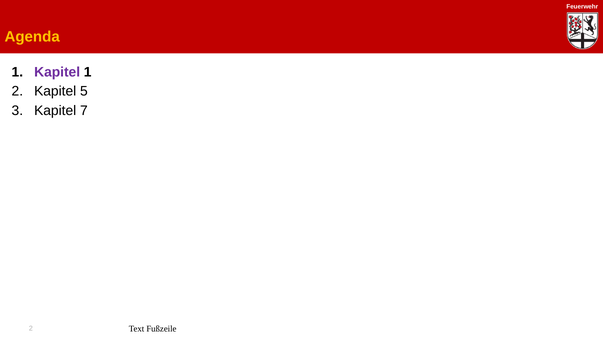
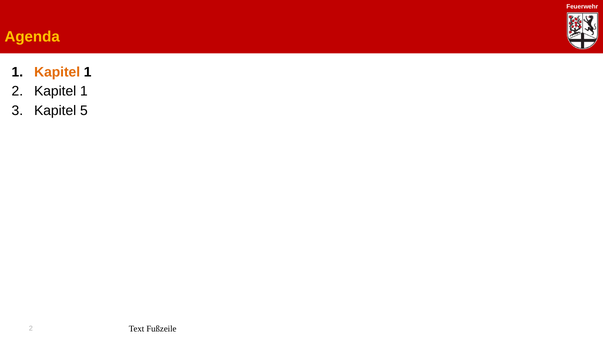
Kapitel at (57, 72) colour: purple -> orange
2 Kapitel 5: 5 -> 1
7: 7 -> 5
